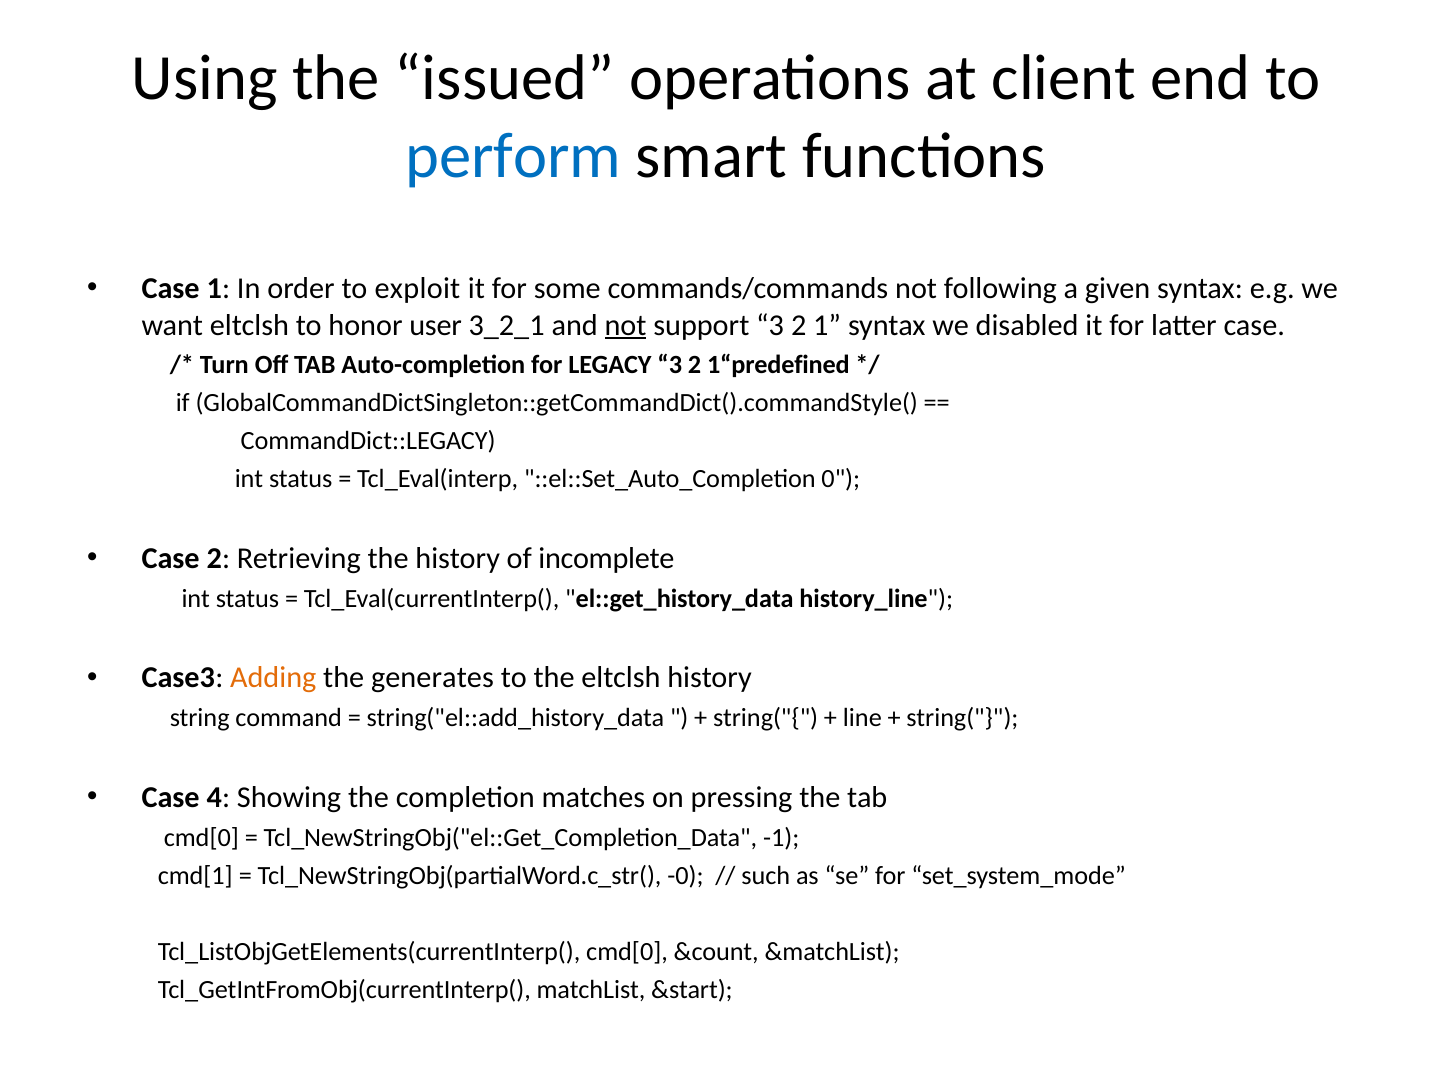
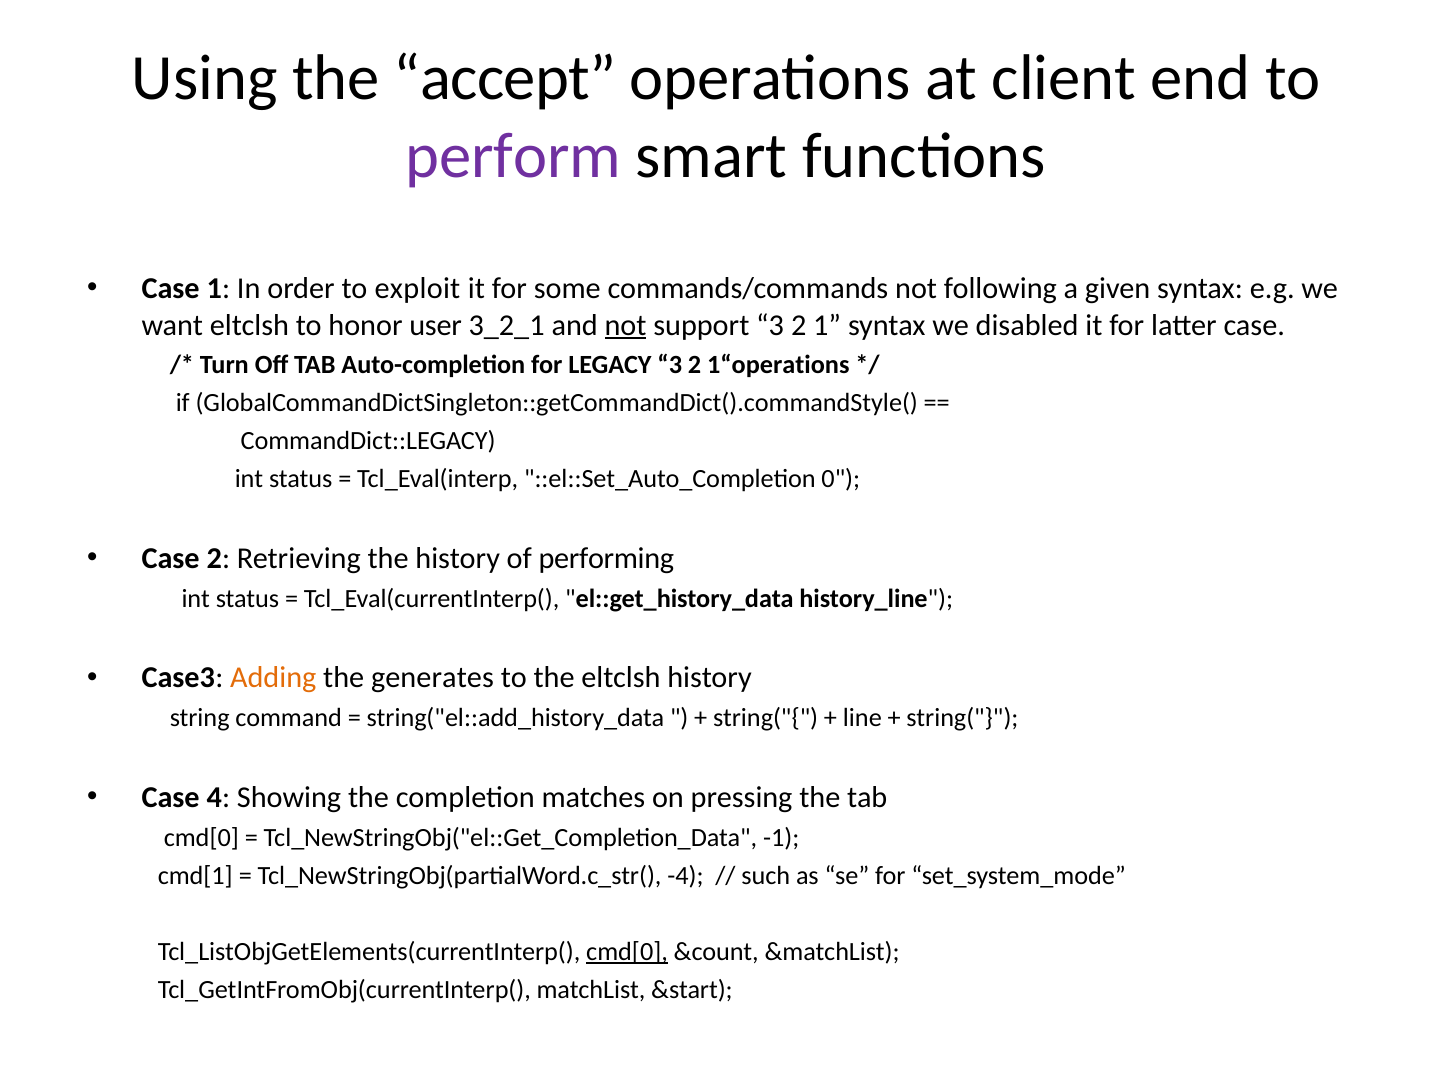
issued: issued -> accept
perform colour: blue -> purple
1“predefined: 1“predefined -> 1“operations
incomplete: incomplete -> performing
-0: -0 -> -4
cmd[0 at (627, 952) underline: none -> present
